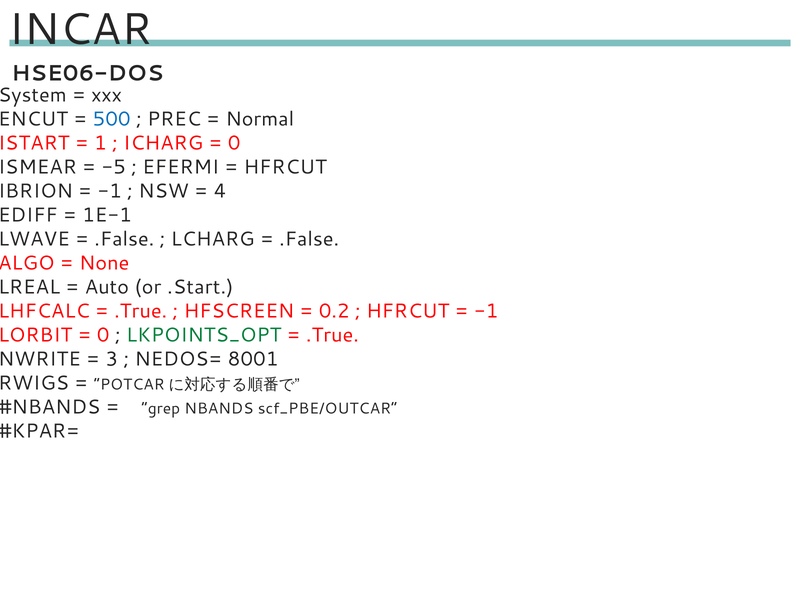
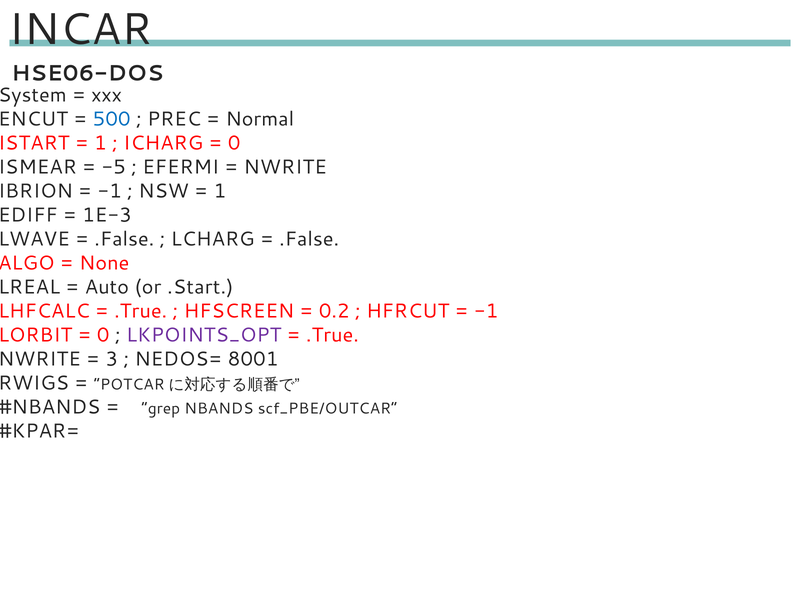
HFRCUT at (285, 167): HFRCUT -> NWRITE
4 at (220, 191): 4 -> 1
1E-1: 1E-1 -> 1E-3
LKPOINTS_OPT colour: green -> purple
